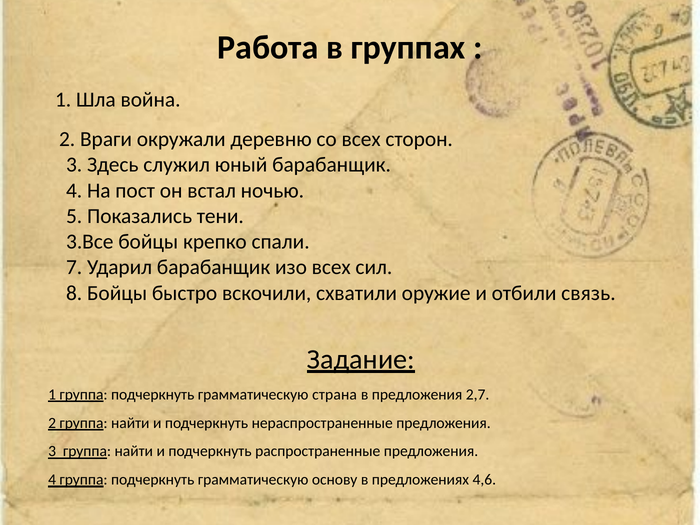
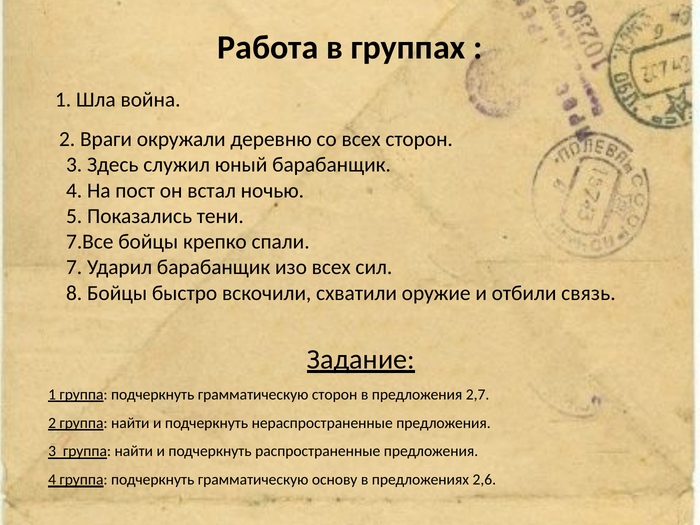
3.Все: 3.Все -> 7.Все
грамматическую страна: страна -> сторон
4,6: 4,6 -> 2,6
